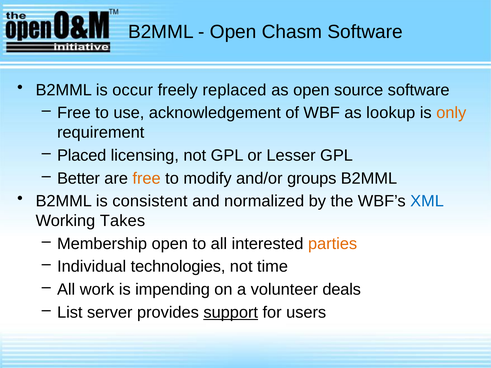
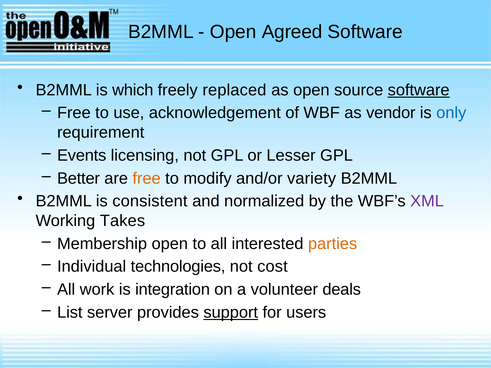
Chasm: Chasm -> Agreed
occur: occur -> which
software at (419, 90) underline: none -> present
lookup: lookup -> vendor
only colour: orange -> blue
Placed: Placed -> Events
groups: groups -> variety
XML colour: blue -> purple
time: time -> cost
impending: impending -> integration
